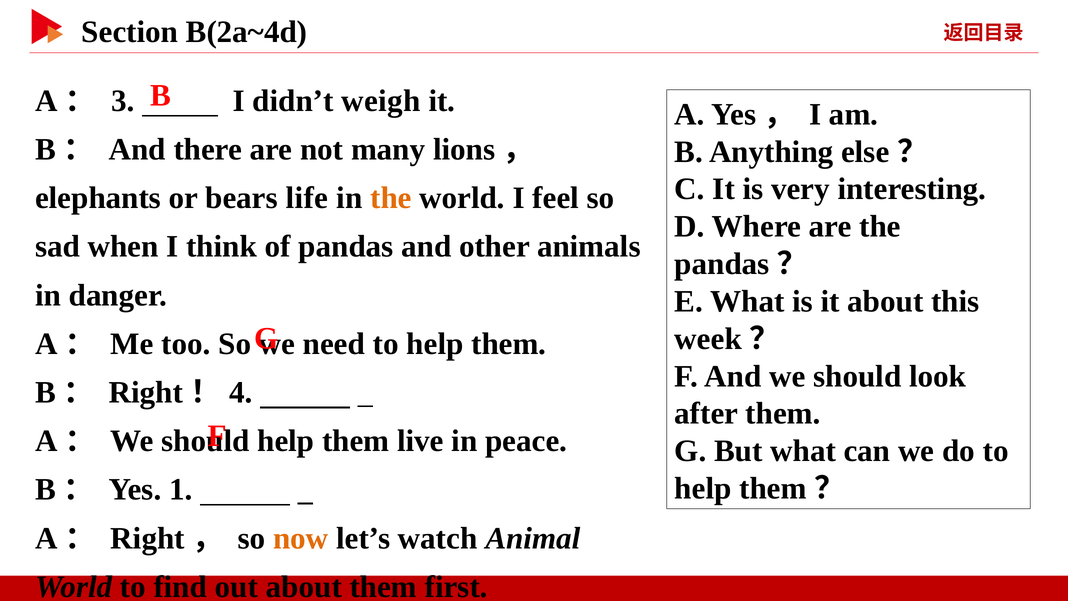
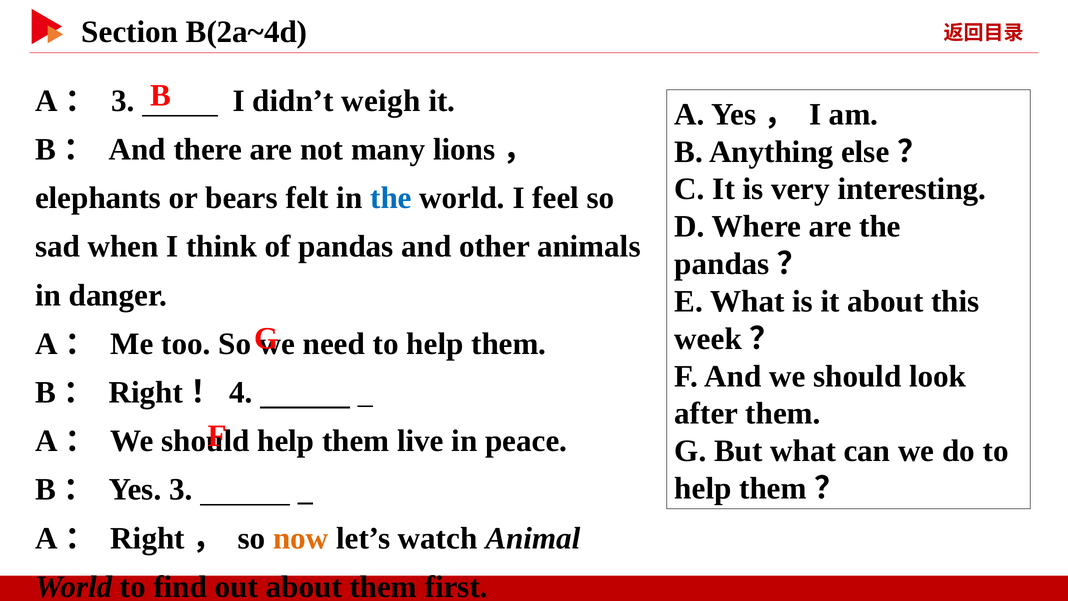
life: life -> felt
the at (391, 198) colour: orange -> blue
Yes 1: 1 -> 3
